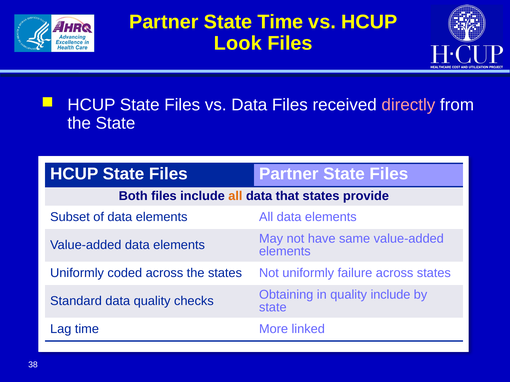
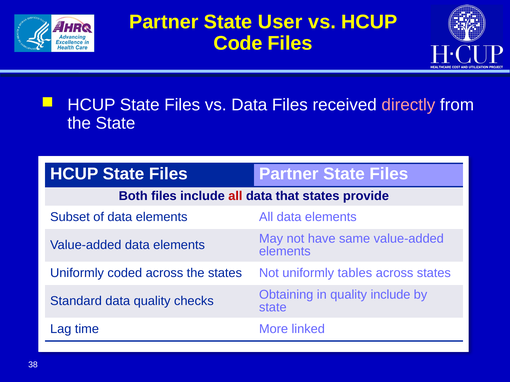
State Time: Time -> User
Look: Look -> Code
all at (235, 196) colour: orange -> red
failure: failure -> tables
